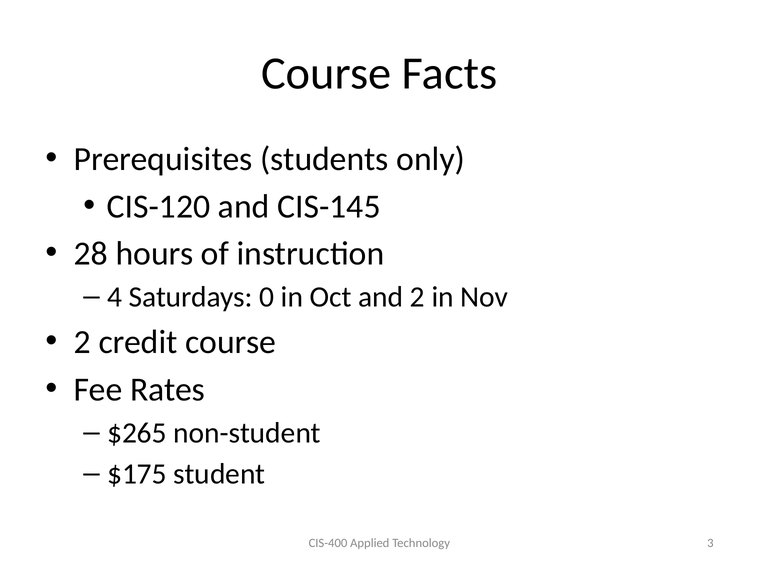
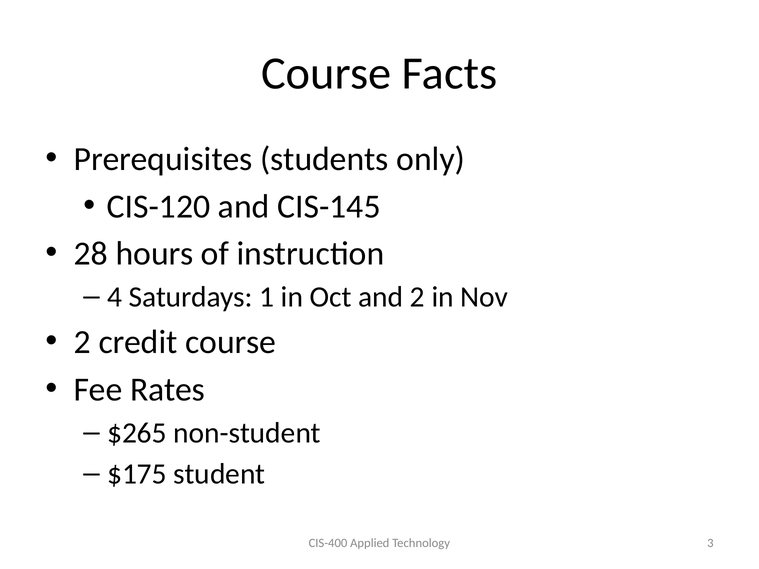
0: 0 -> 1
